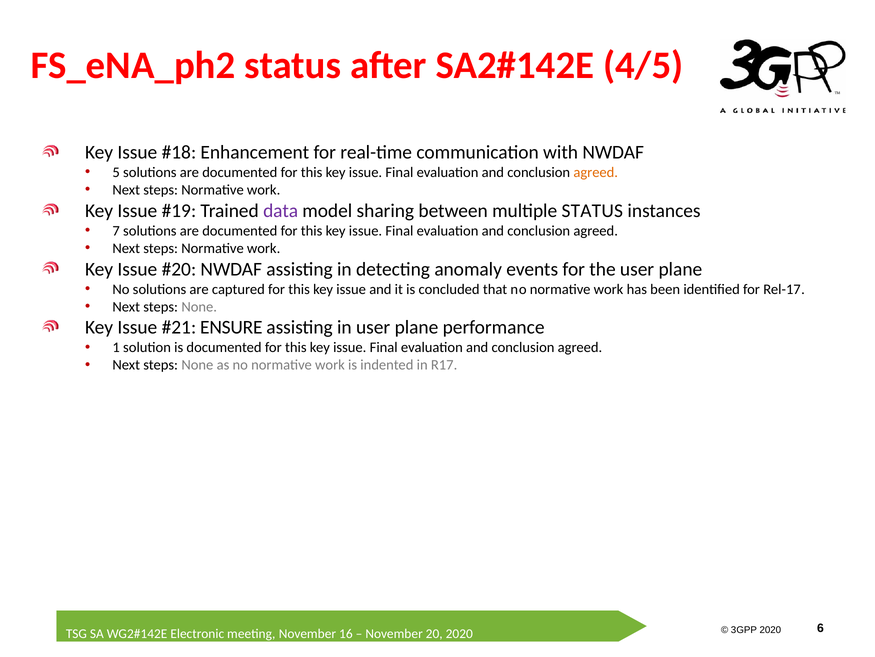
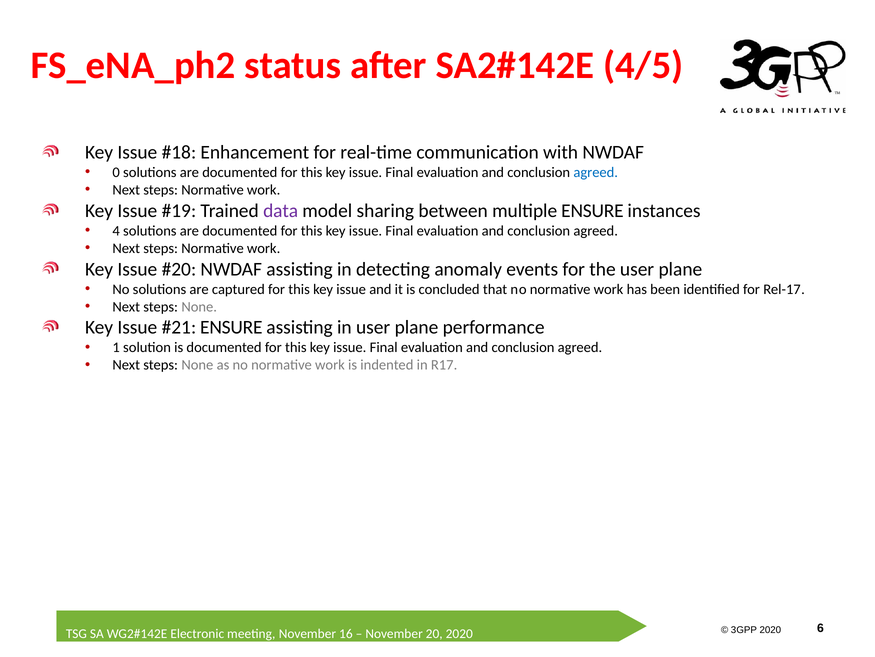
5: 5 -> 0
agreed at (596, 172) colour: orange -> blue
multiple STATUS: STATUS -> ENSURE
7: 7 -> 4
